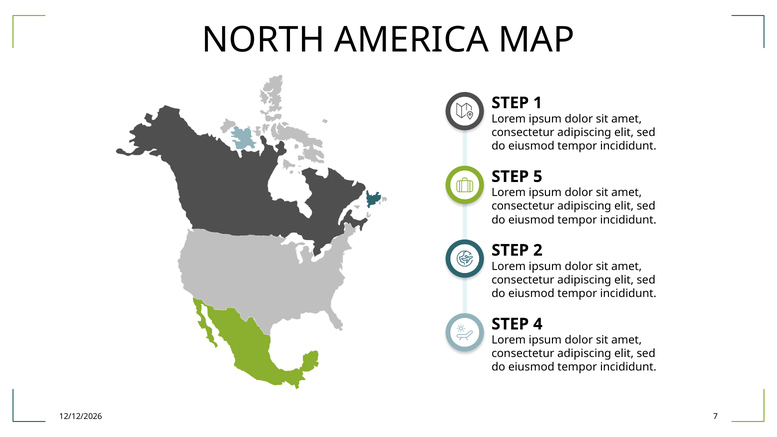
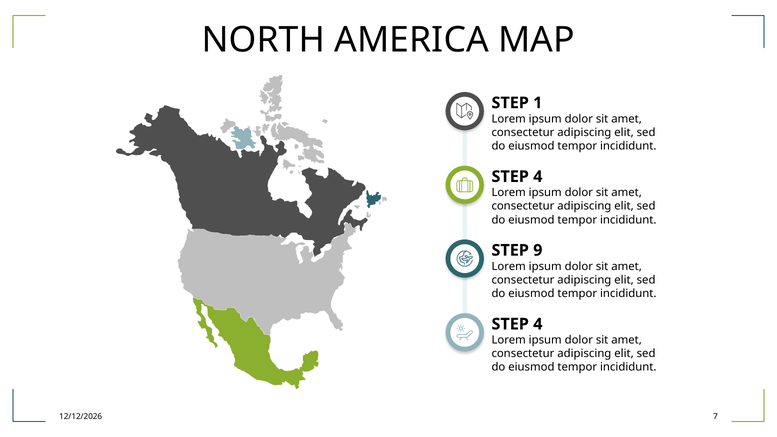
5 at (538, 177): 5 -> 4
2: 2 -> 9
